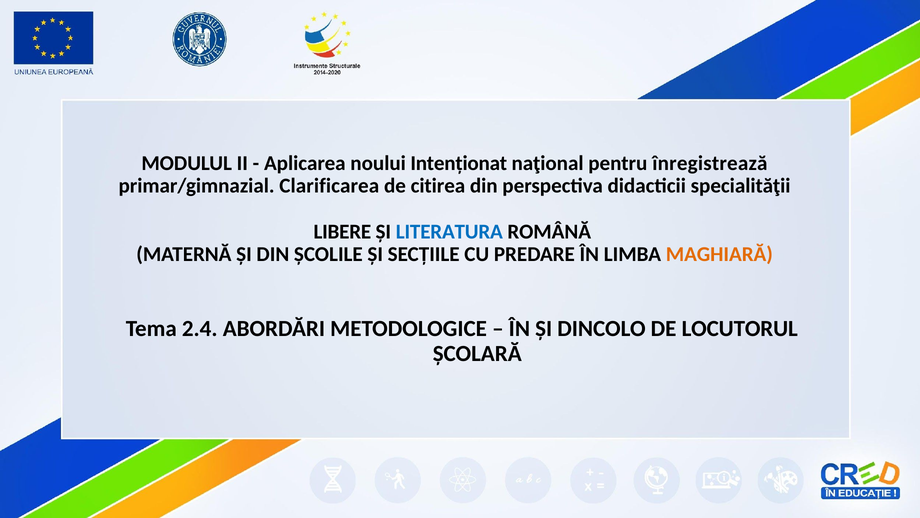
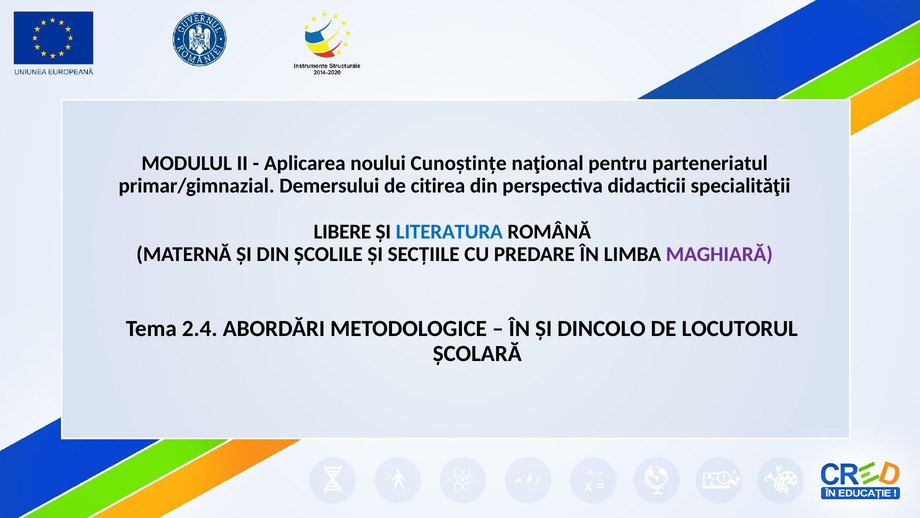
Intenționat: Intenționat -> Cunoștințe
înregistrează: înregistrează -> parteneriatul
Clarificarea: Clarificarea -> Demersului
MAGHIARĂ colour: orange -> purple
